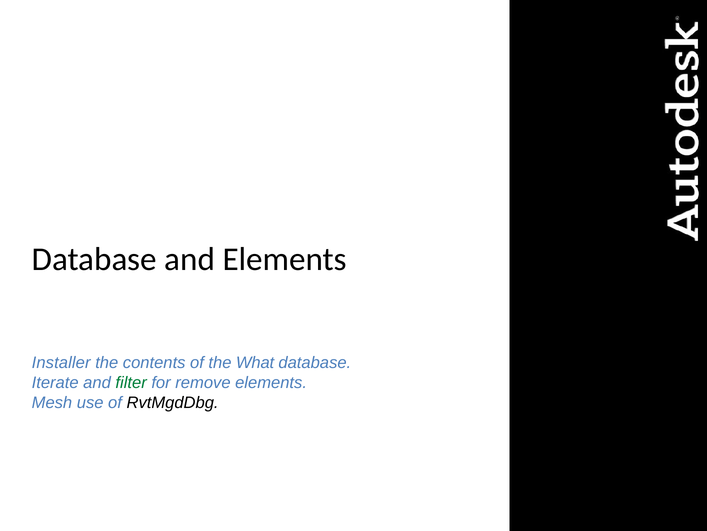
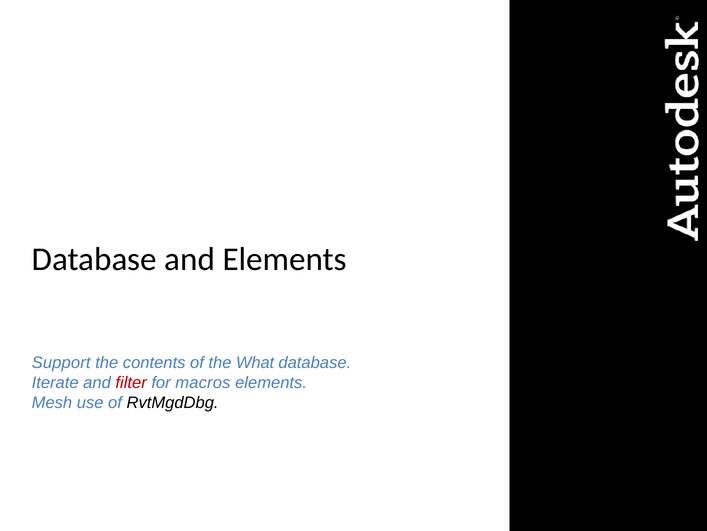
Installer: Installer -> Support
filter colour: green -> red
remove: remove -> macros
